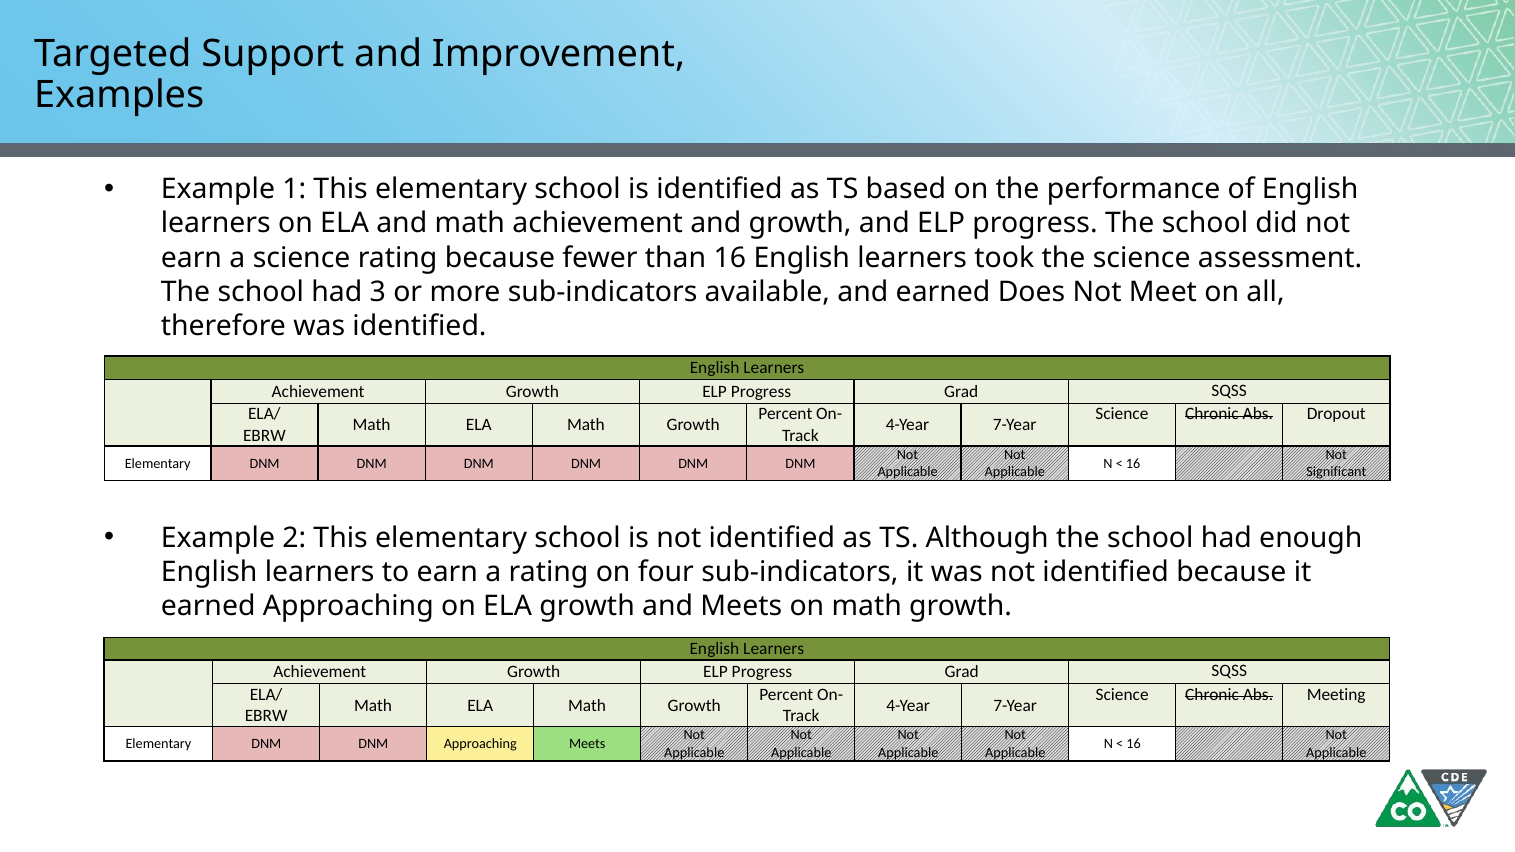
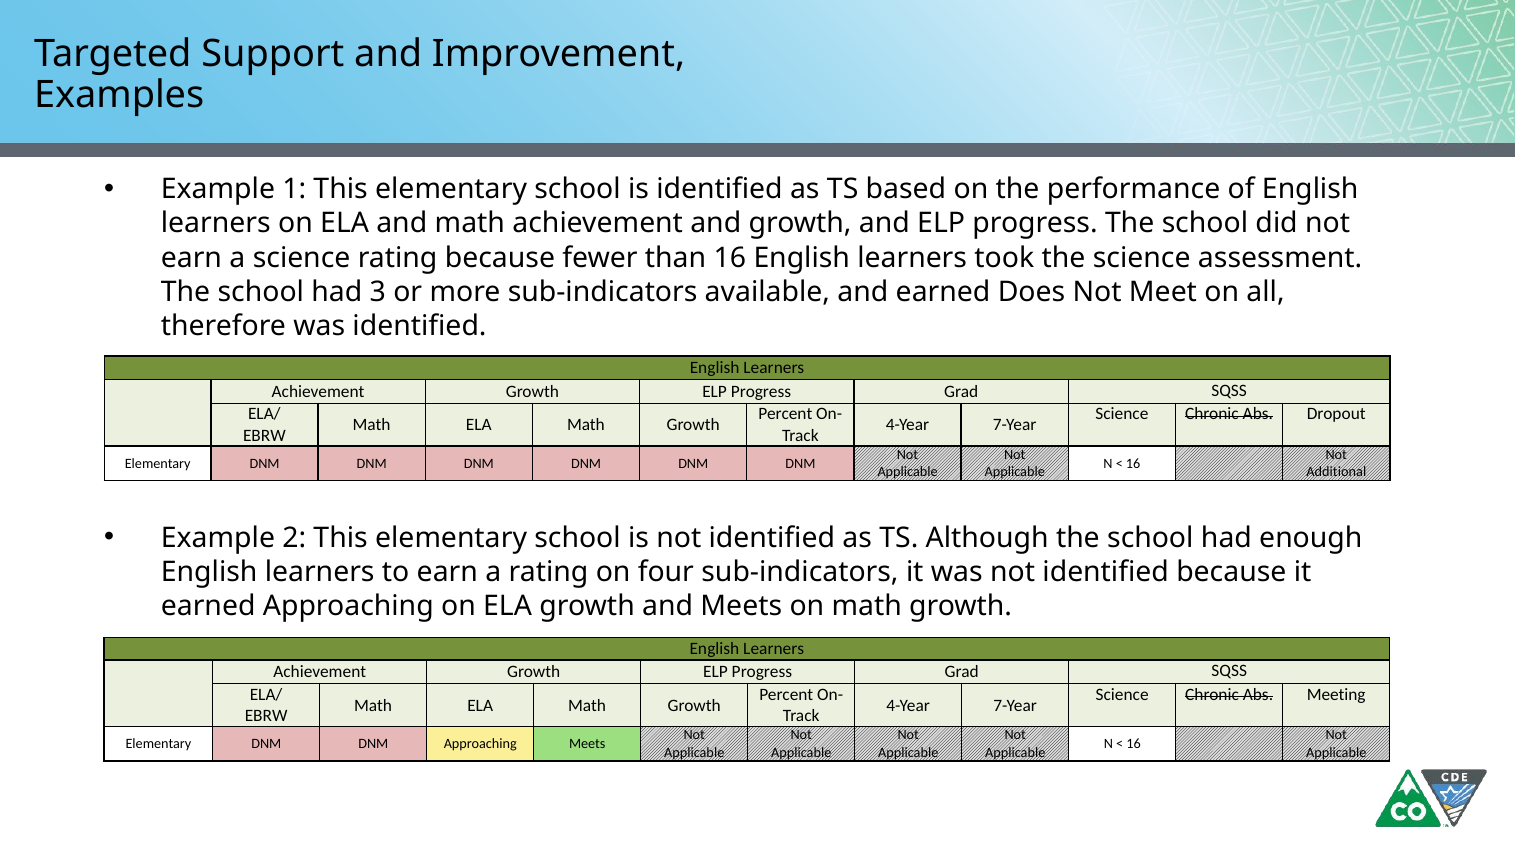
Significant: Significant -> Additional
